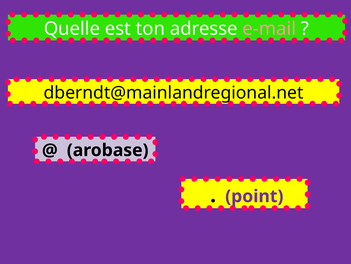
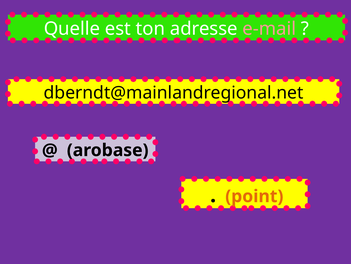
point colour: purple -> orange
